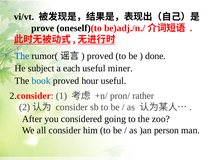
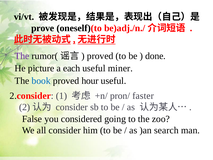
The at (22, 56) colour: blue -> purple
subject: subject -> picture
rather: rather -> faster
After: After -> False
person: person -> search
